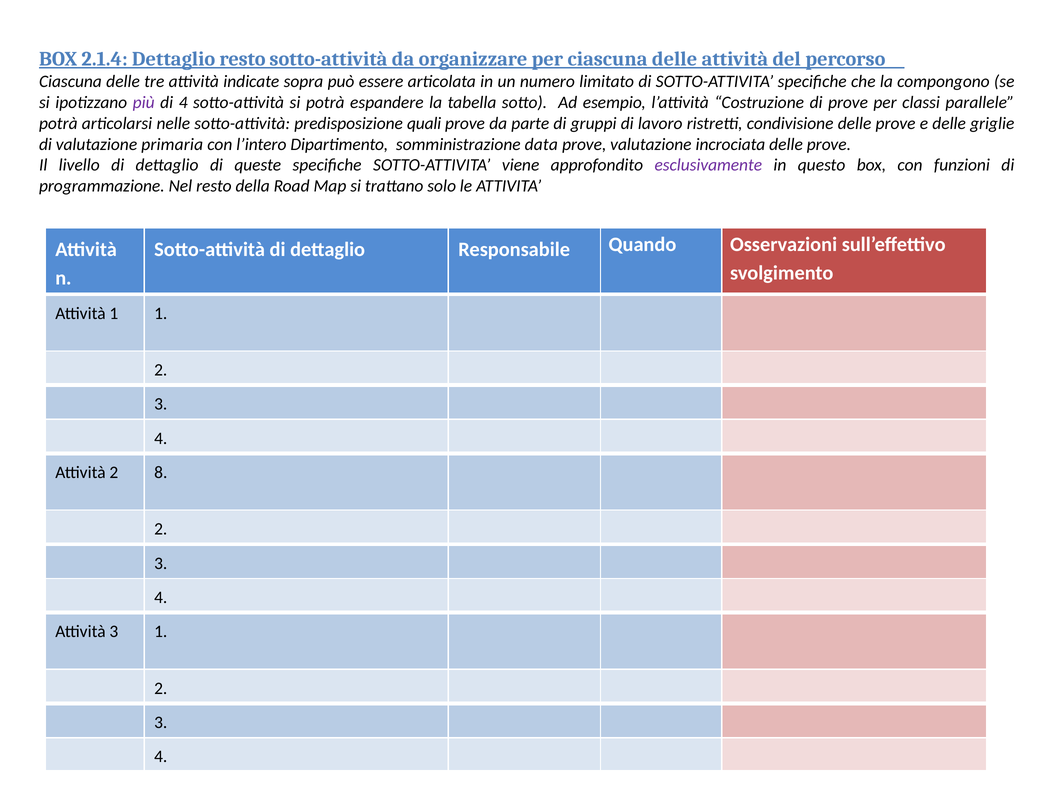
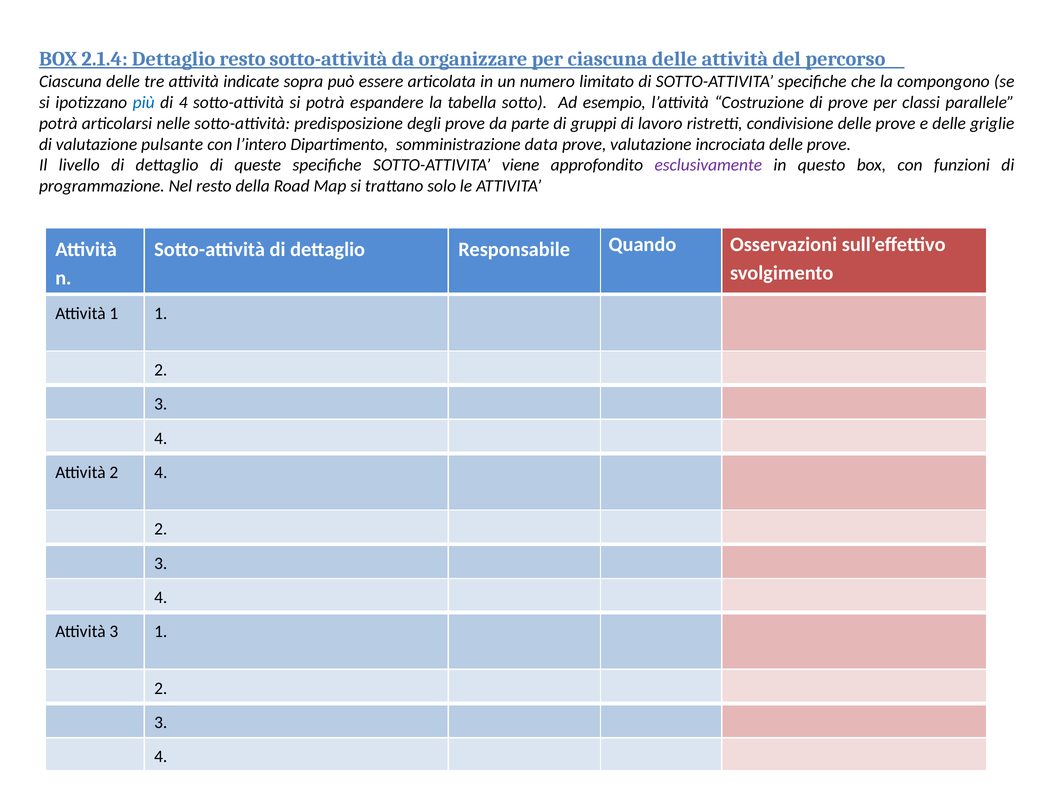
più colour: purple -> blue
quali: quali -> degli
primaria: primaria -> pulsante
2 8: 8 -> 4
